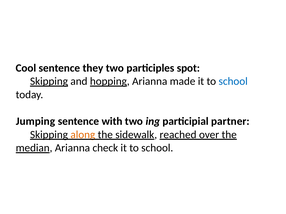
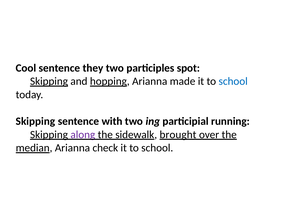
Jumping at (35, 122): Jumping -> Skipping
partner: partner -> running
along colour: orange -> purple
reached: reached -> brought
